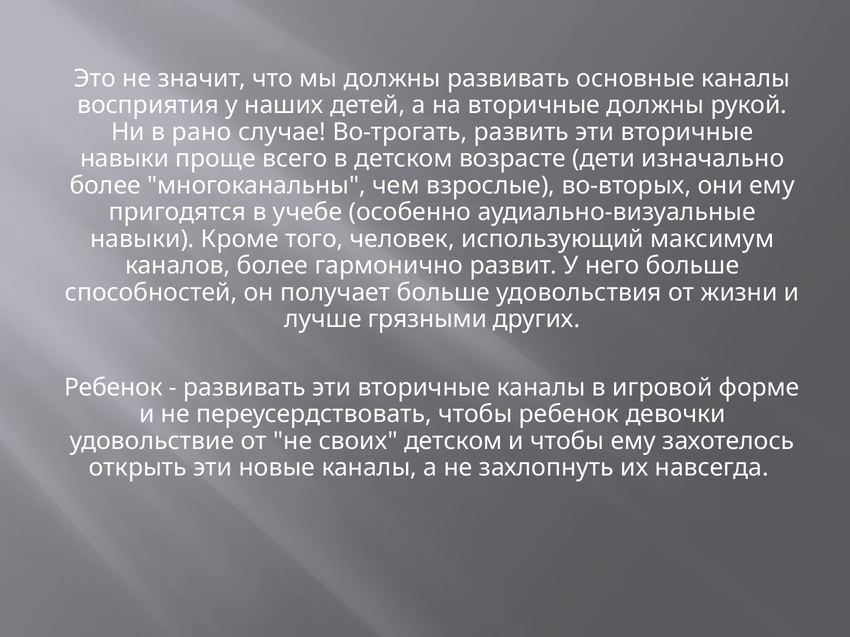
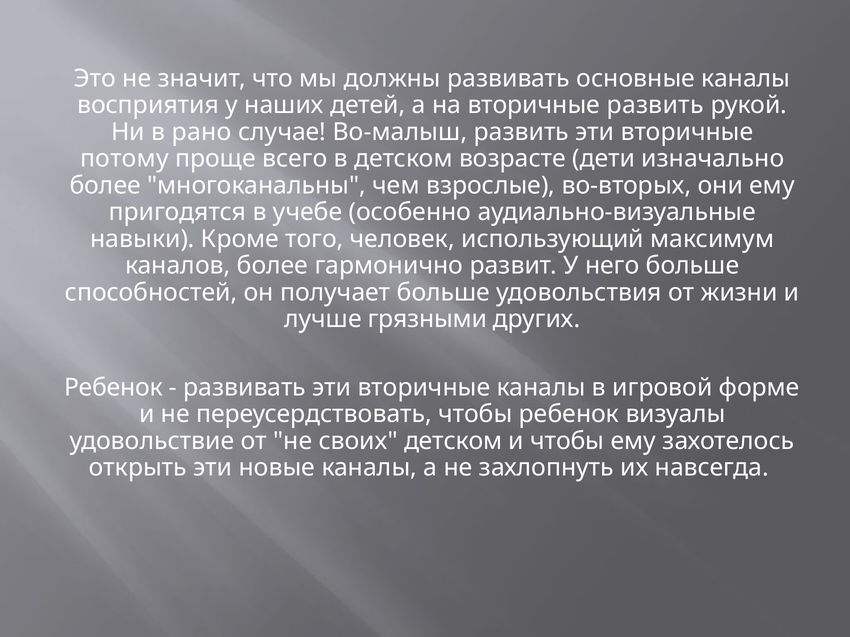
вторичные должны: должны -> развить
Во-трогать: Во-трогать -> Во-малыш
навыки at (125, 159): навыки -> потому
девочки: девочки -> визуалы
